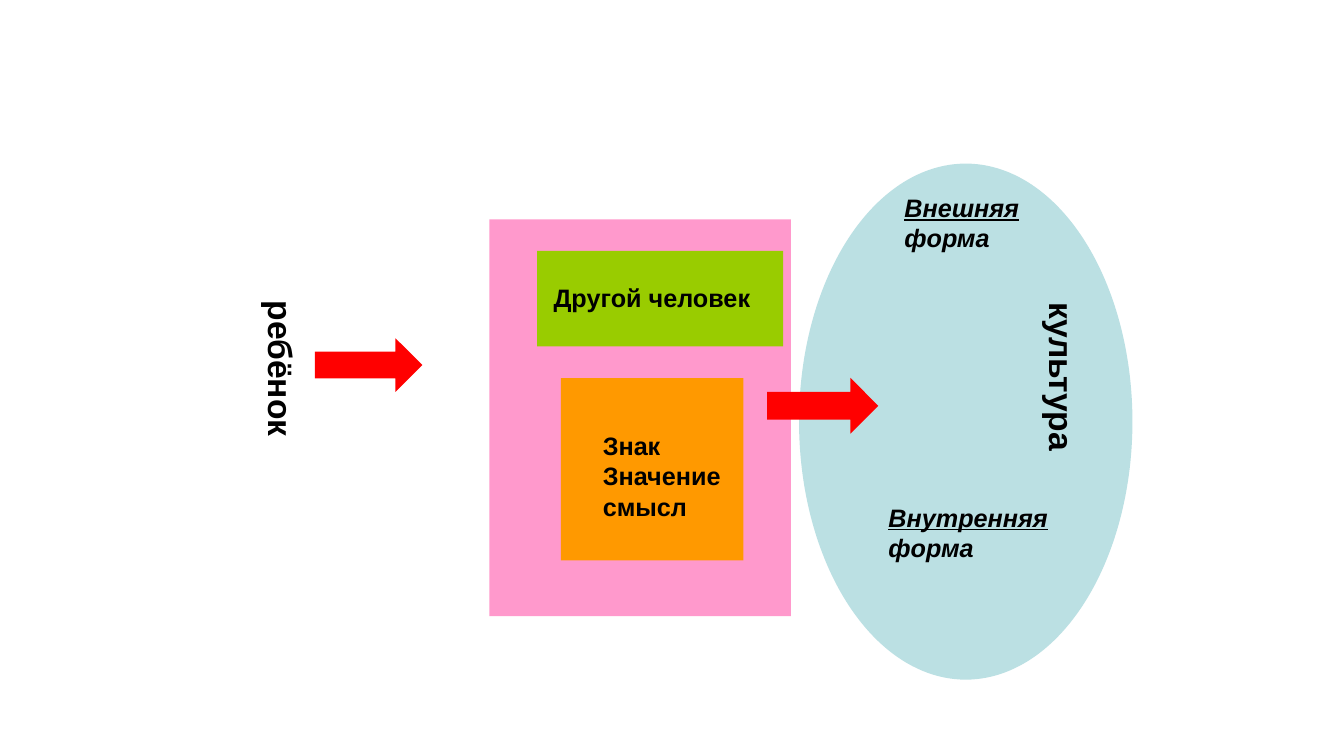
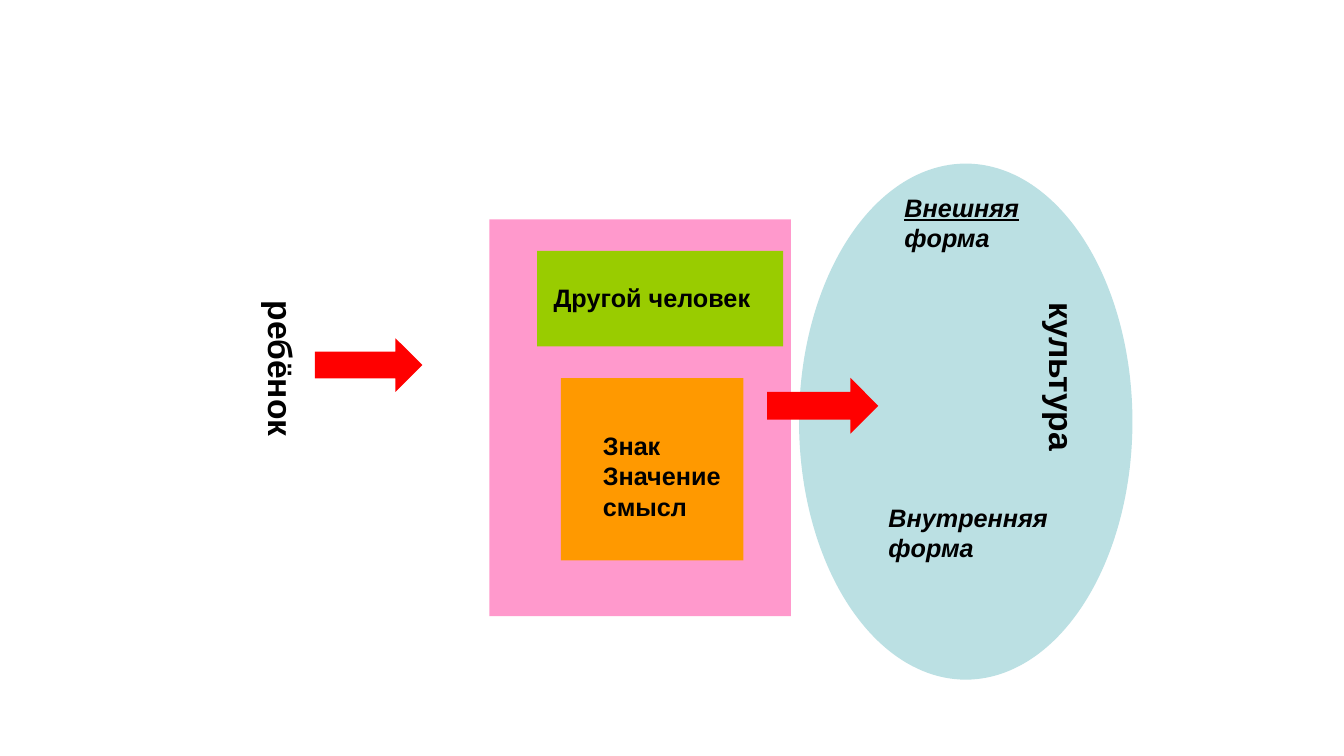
Внутренняя underline: present -> none
